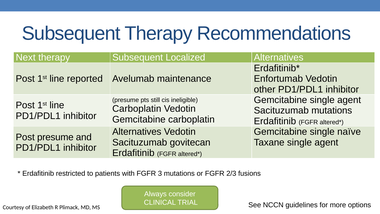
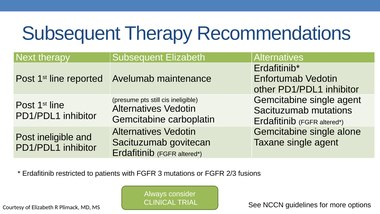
Subsequent Localized: Localized -> Elizabeth
Carboplatin at (137, 109): Carboplatin -> Alternatives
naïve: naïve -> alone
Post presume: presume -> ineligible
